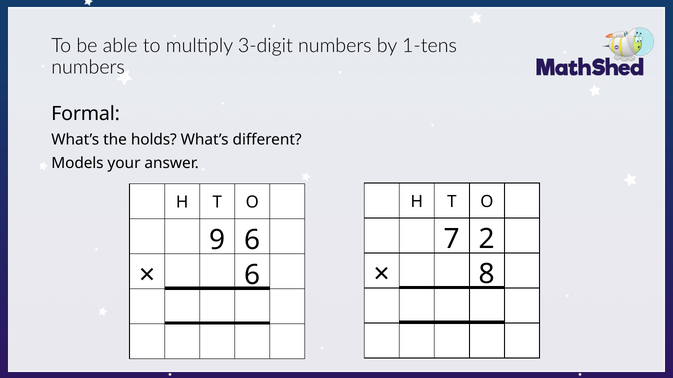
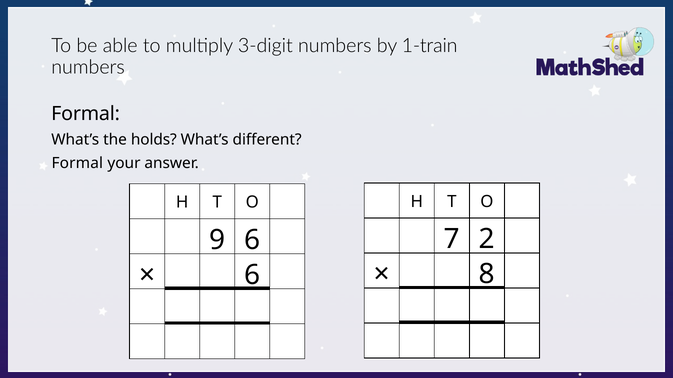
1-tens: 1-tens -> 1-train
Models at (77, 163): Models -> Formal
